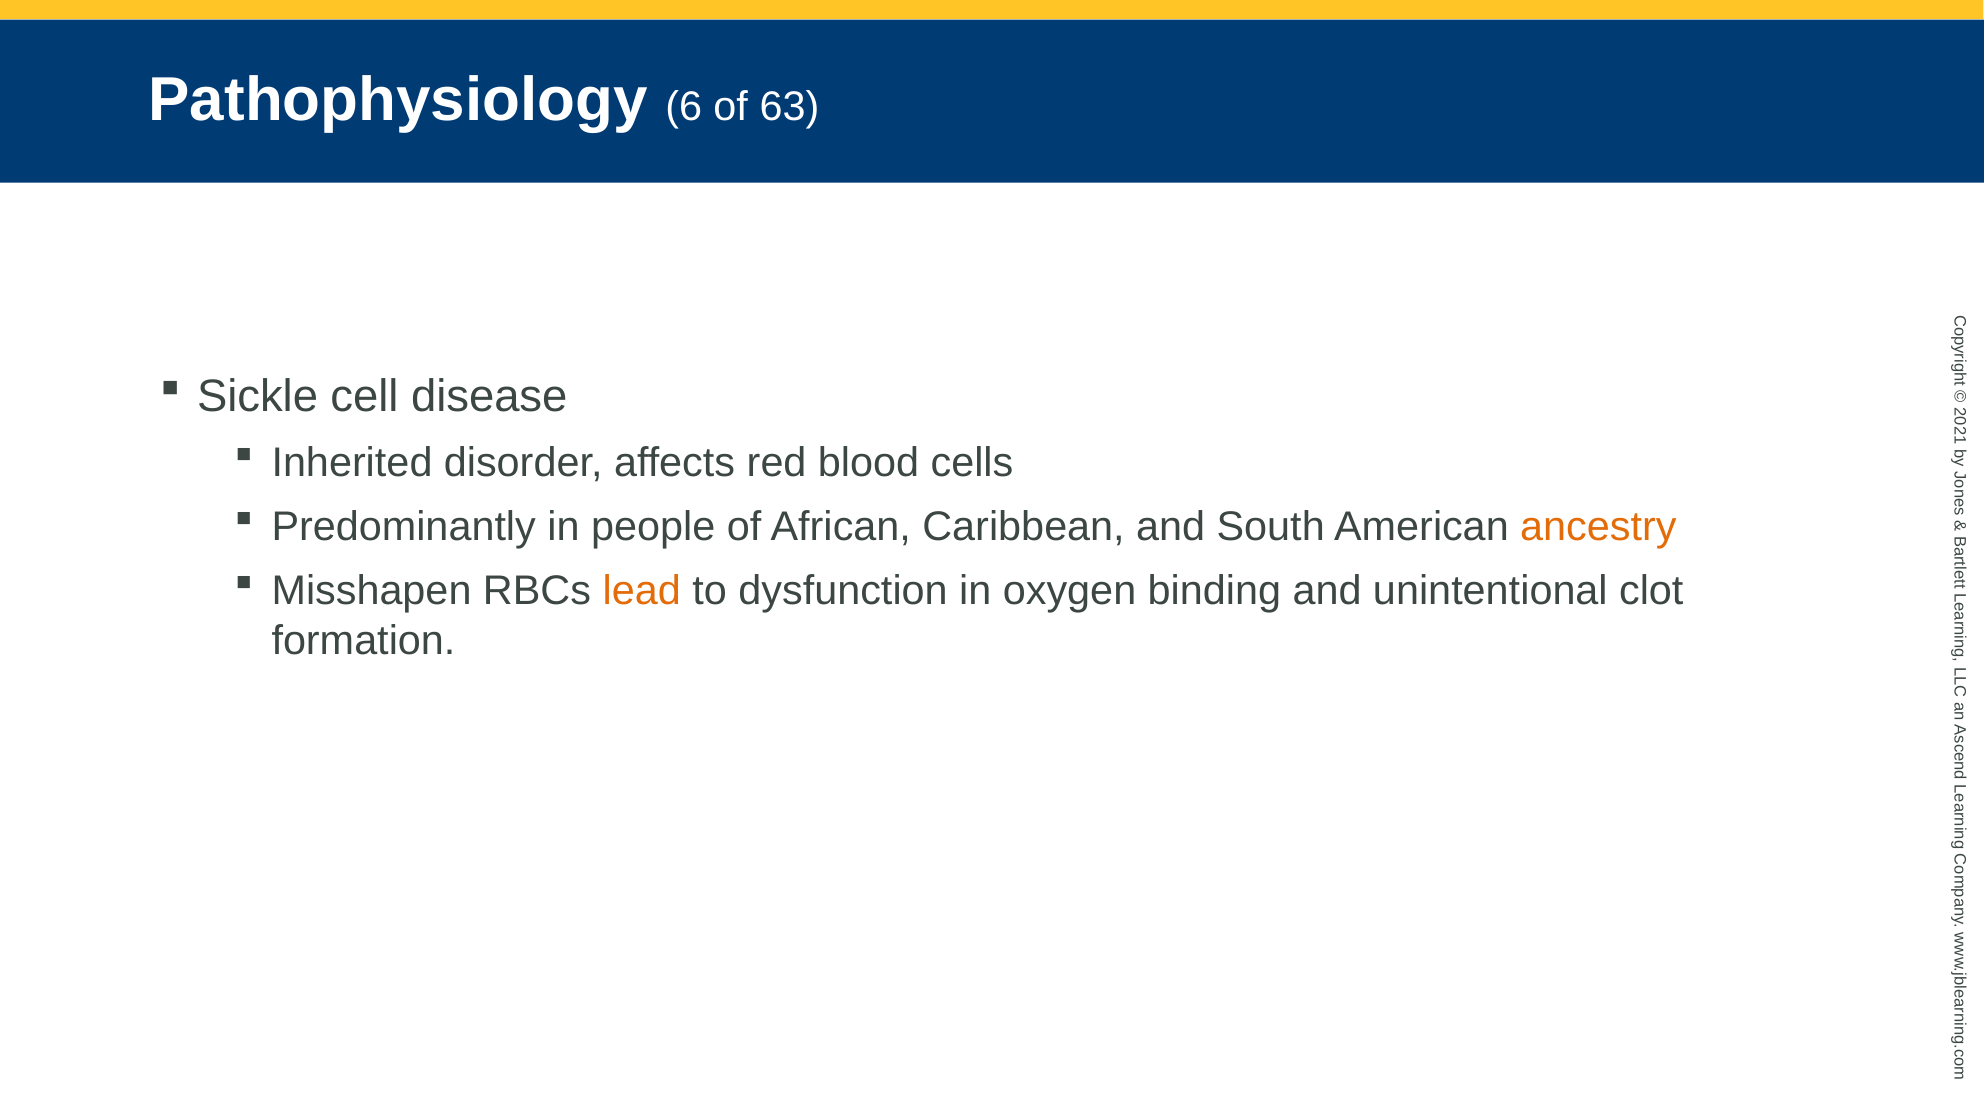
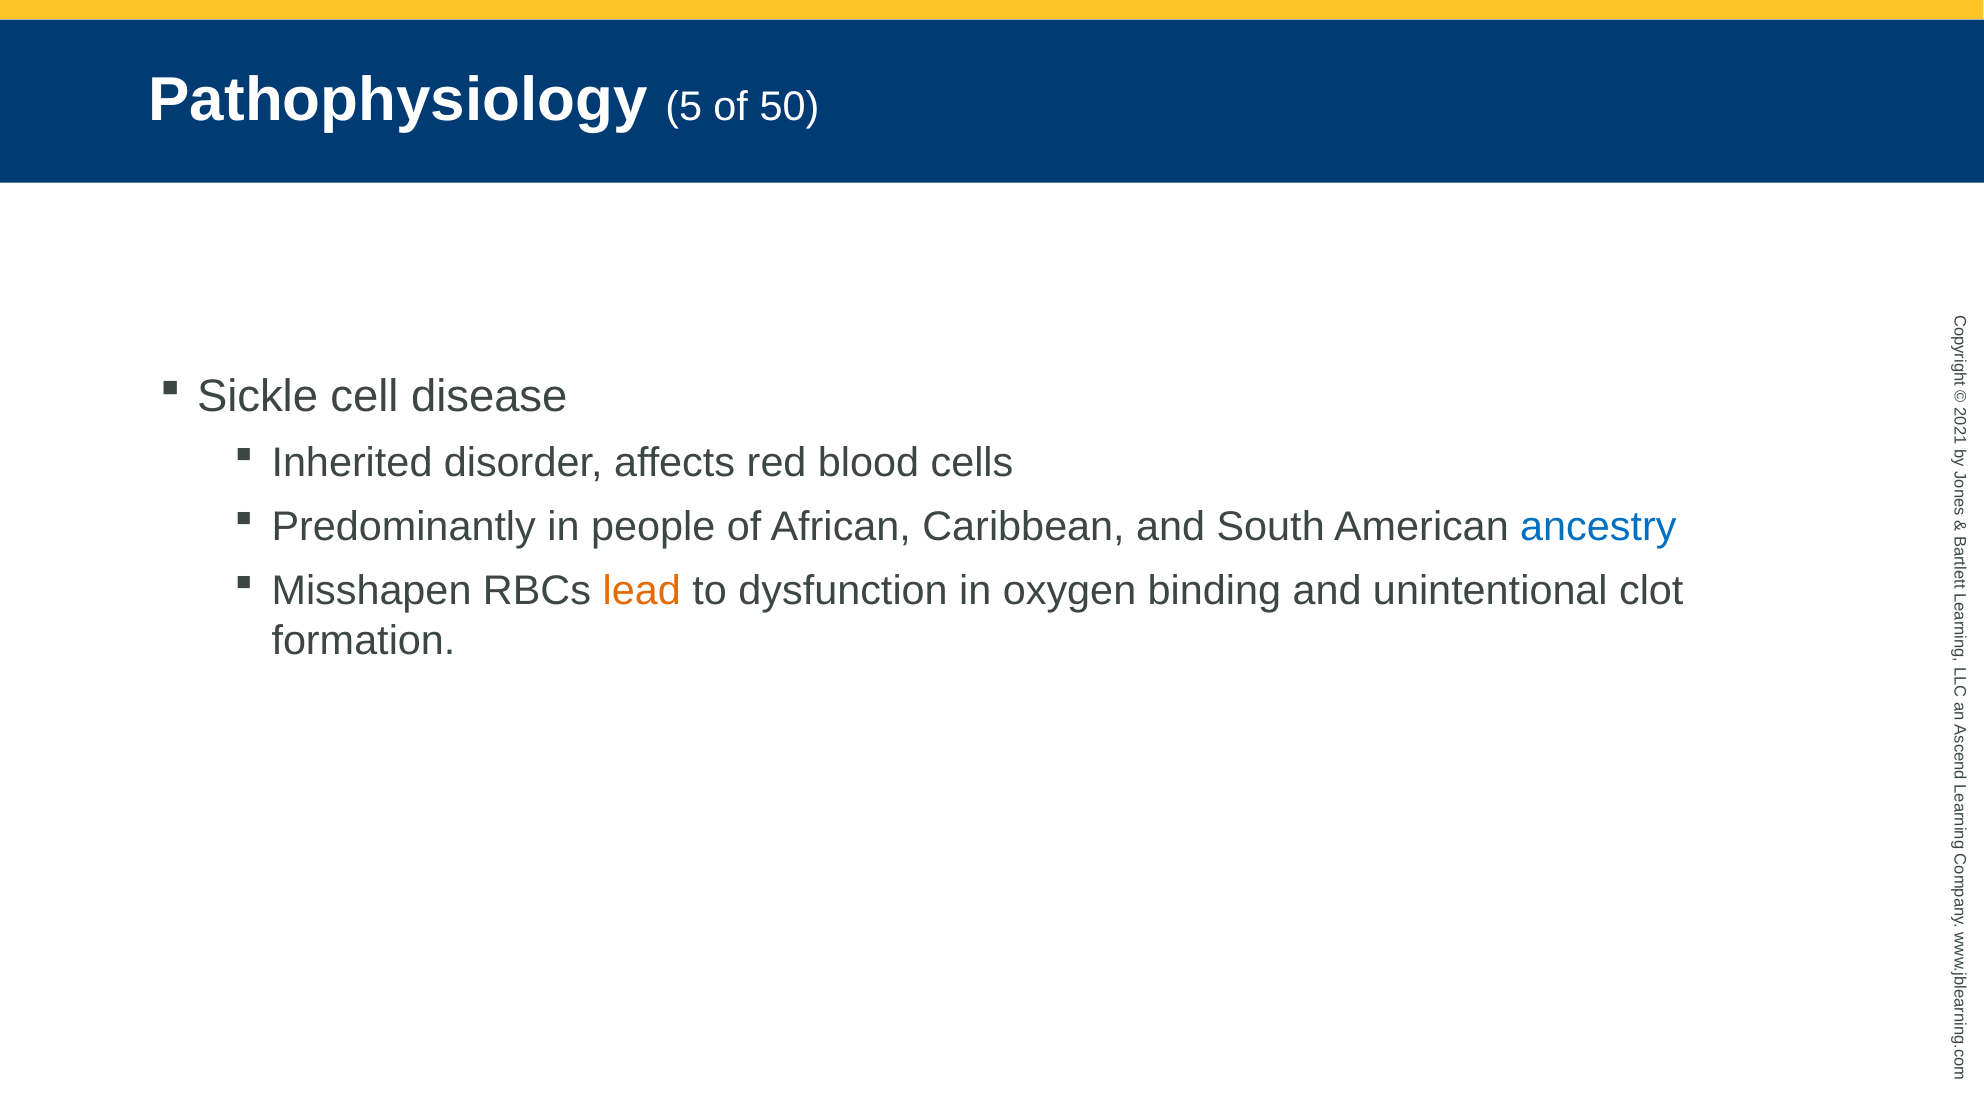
6: 6 -> 5
63: 63 -> 50
ancestry colour: orange -> blue
